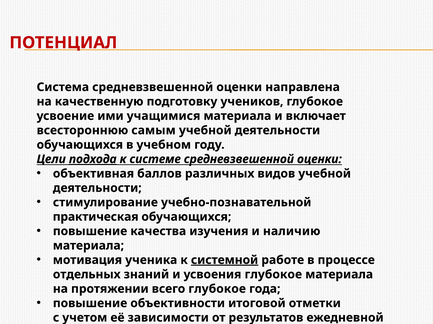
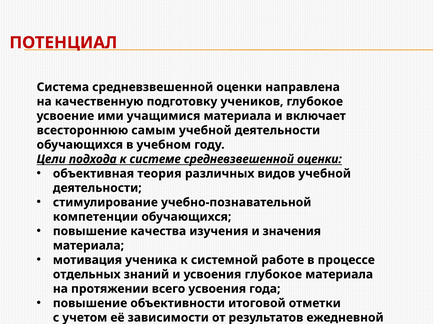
баллов: баллов -> теория
практическая: практическая -> компетенции
наличию: наличию -> значения
системной underline: present -> none
всего глубокое: глубокое -> усвоения
